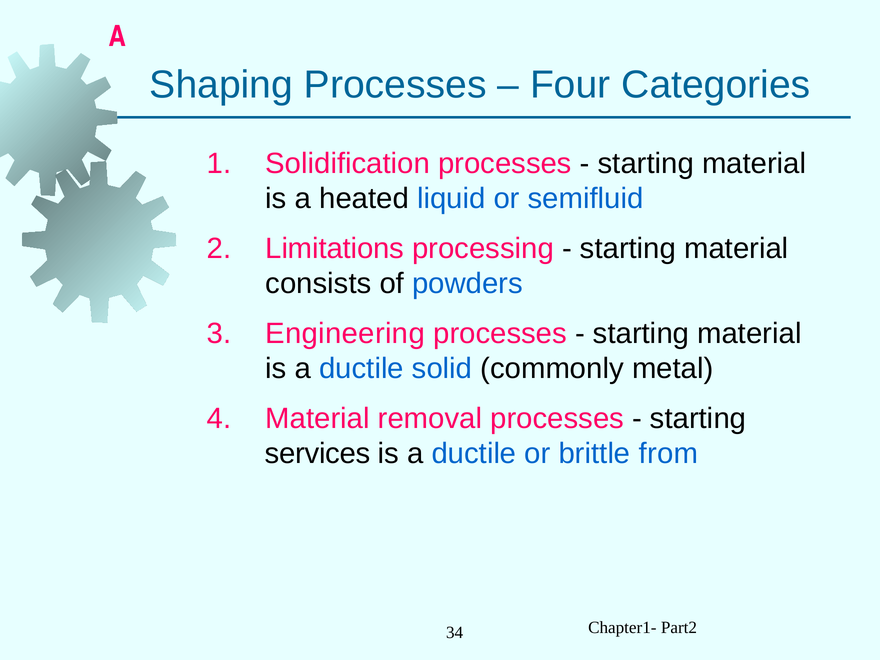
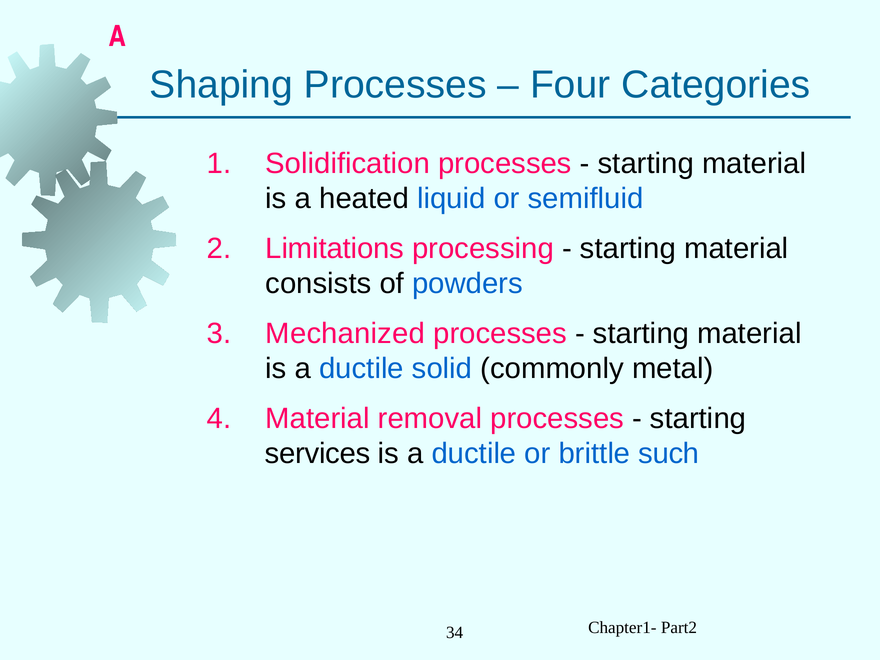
Engineering: Engineering -> Mechanized
from: from -> such
